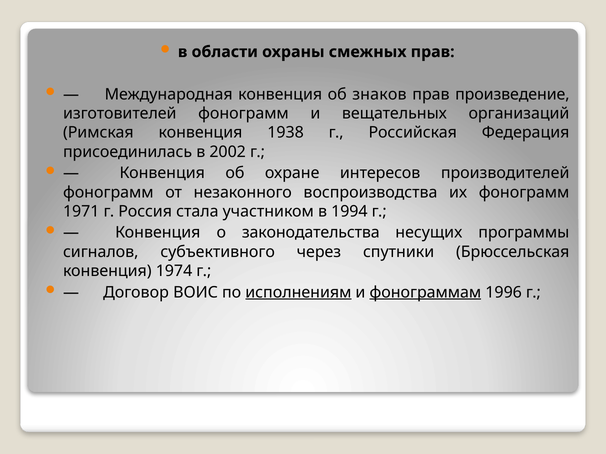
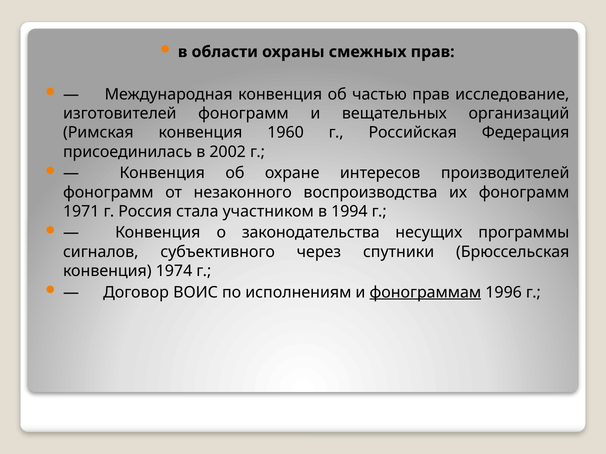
знаков: знаков -> частью
произведение: произведение -> исследование
1938: 1938 -> 1960
исполнениям underline: present -> none
